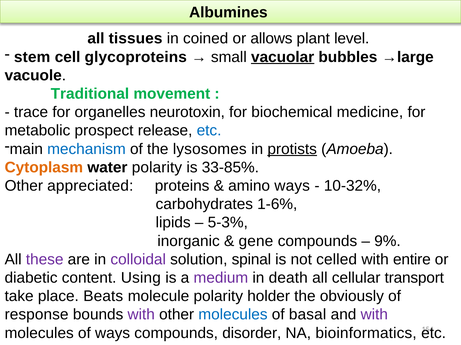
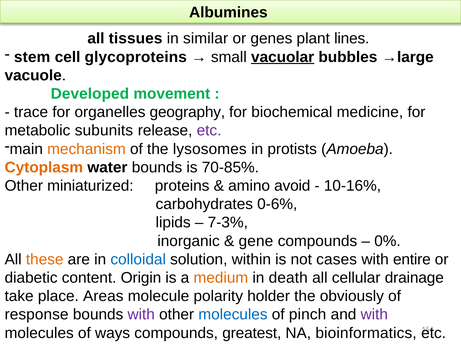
coined: coined -> similar
allows: allows -> genes
level: level -> lines
Traditional: Traditional -> Developed
neurotoxin: neurotoxin -> geography
prospect: prospect -> subunits
etc at (209, 131) colour: blue -> purple
mechanism colour: blue -> orange
protists underline: present -> none
water polarity: polarity -> bounds
33-85%: 33-85% -> 70-85%
appreciated: appreciated -> miniaturized
amino ways: ways -> avoid
10-32%: 10-32% -> 10-16%
1-6%: 1-6% -> 0-6%
5-3%: 5-3% -> 7-3%
9%: 9% -> 0%
these colour: purple -> orange
colloidal colour: purple -> blue
spinal: spinal -> within
celled: celled -> cases
Using: Using -> Origin
medium colour: purple -> orange
transport: transport -> drainage
Beats: Beats -> Areas
basal: basal -> pinch
disorder: disorder -> greatest
